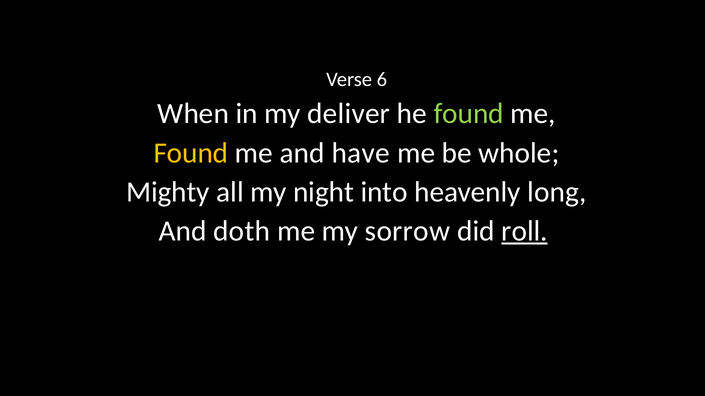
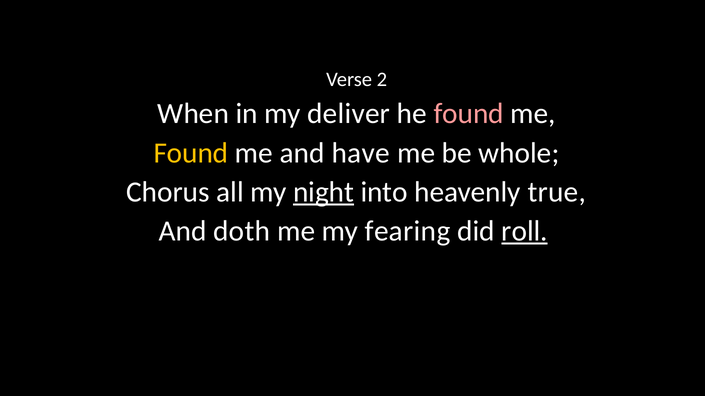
6: 6 -> 2
found at (469, 114) colour: light green -> pink
Mighty: Mighty -> Chorus
night underline: none -> present
long: long -> true
sorrow: sorrow -> fearing
